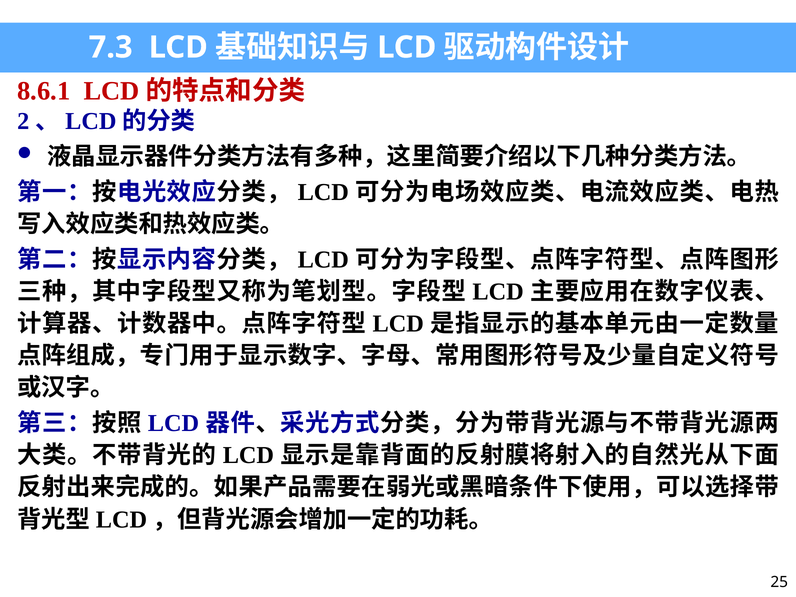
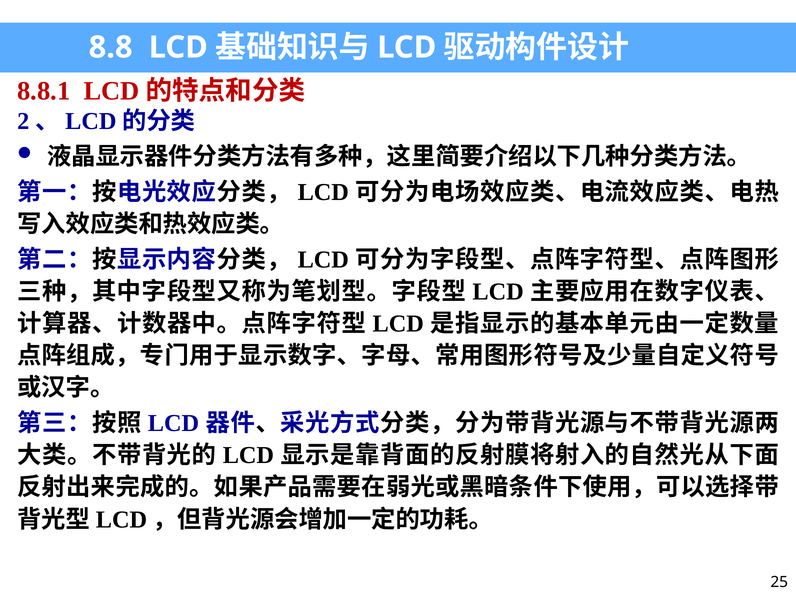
7.3: 7.3 -> 8.8
8.6.1: 8.6.1 -> 8.8.1
